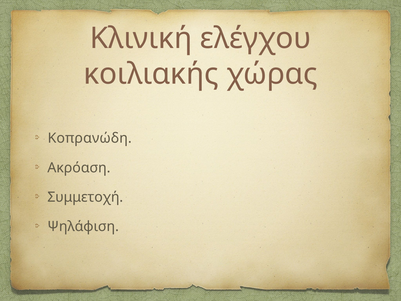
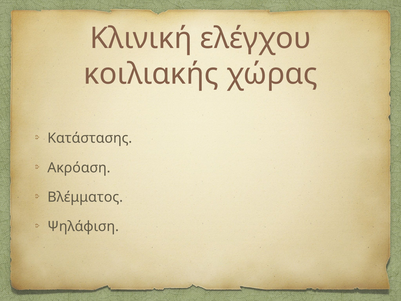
Κοπρανώδη: Κοπρανώδη -> Κατάστασης
Συμμετοχή: Συμμετοχή -> Βλέμματος
